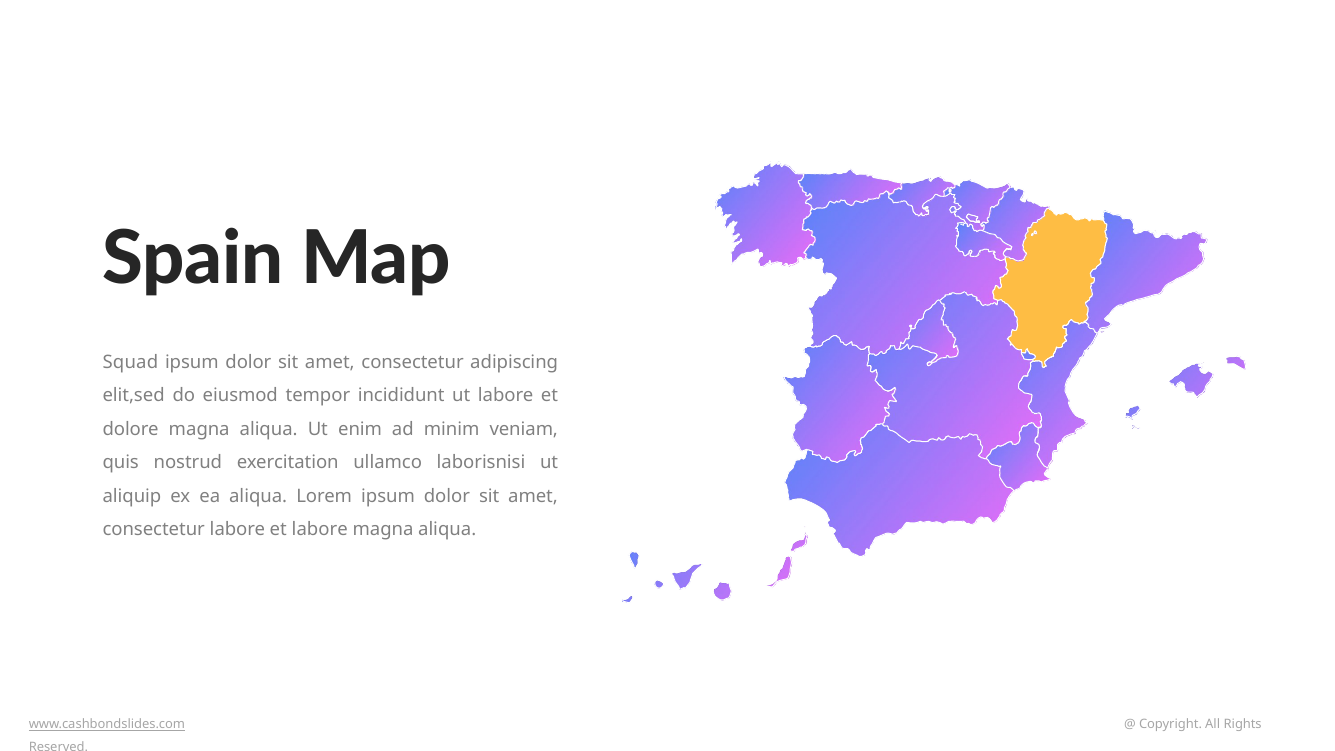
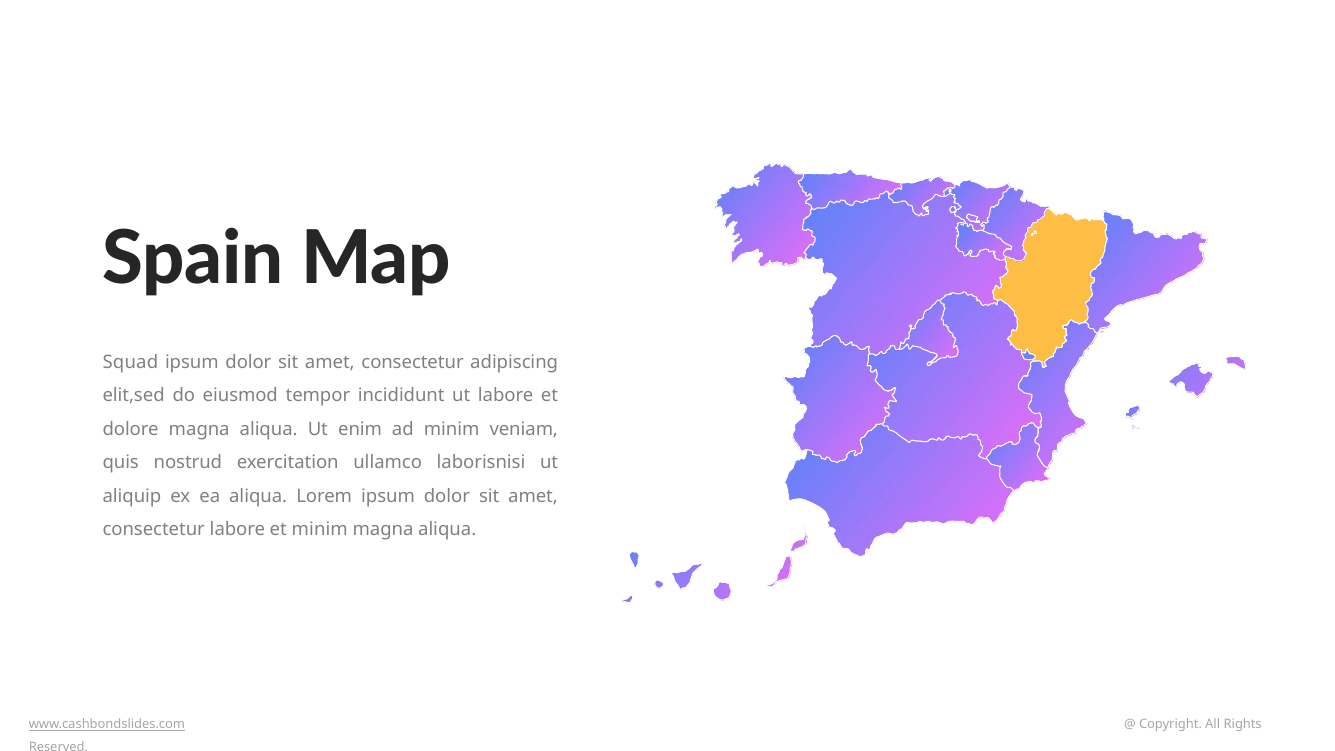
et labore: labore -> minim
